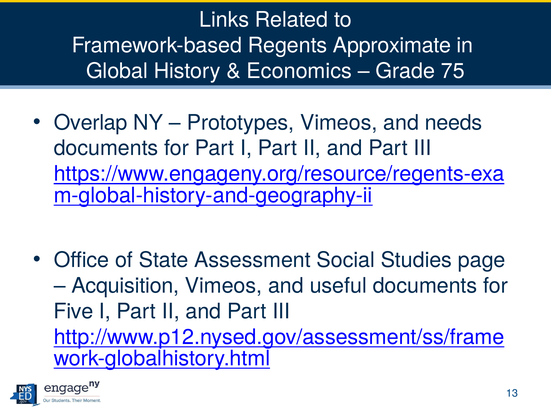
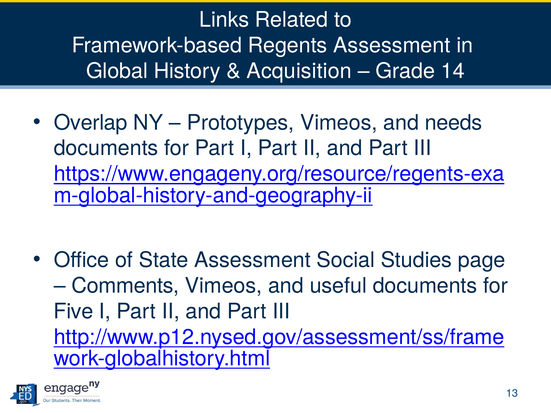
Regents Approximate: Approximate -> Assessment
Economics: Economics -> Acquisition
75: 75 -> 14
Acquisition: Acquisition -> Comments
